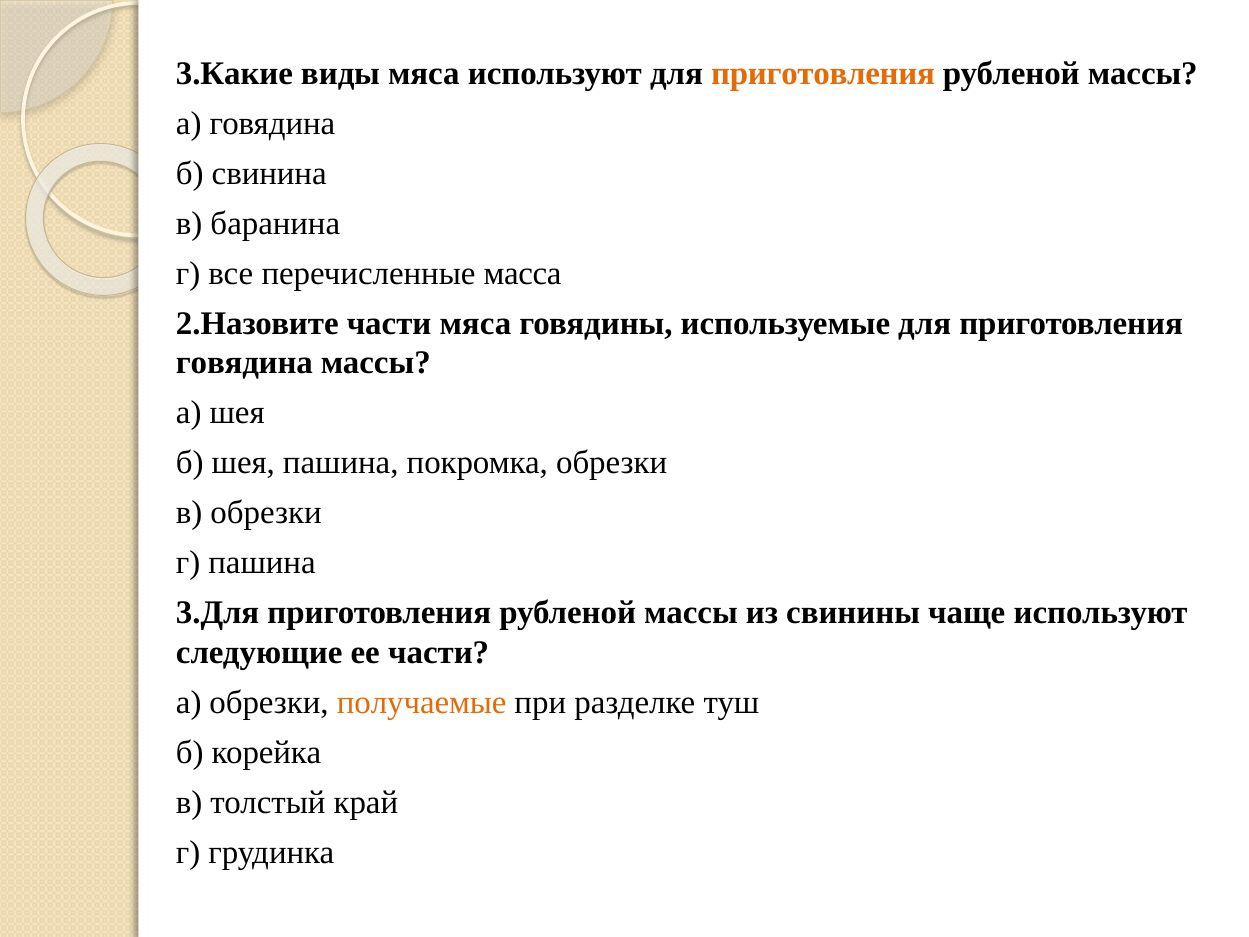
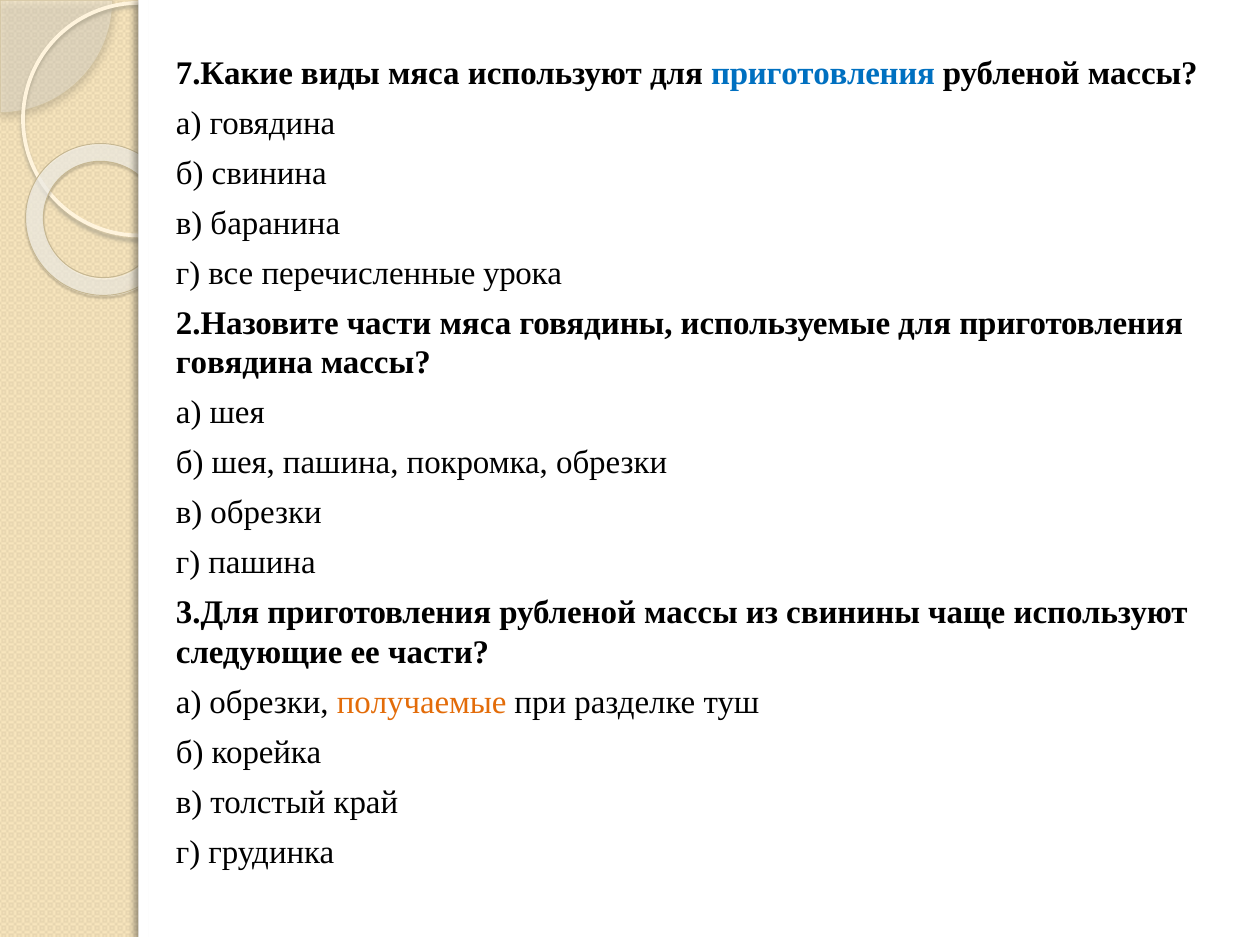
3.Какие: 3.Какие -> 7.Какие
приготовления at (823, 74) colour: orange -> blue
масса: масса -> урока
